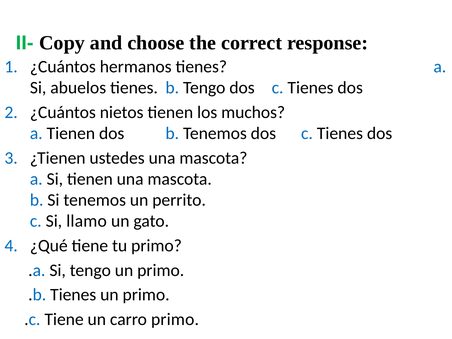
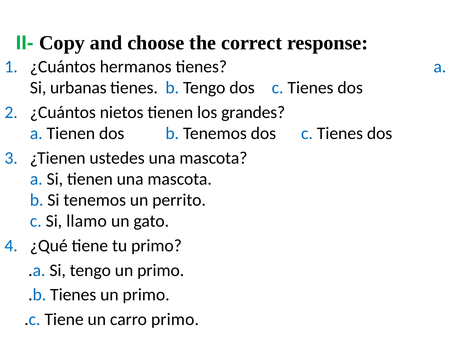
abuelos: abuelos -> urbanas
muchos: muchos -> grandes
